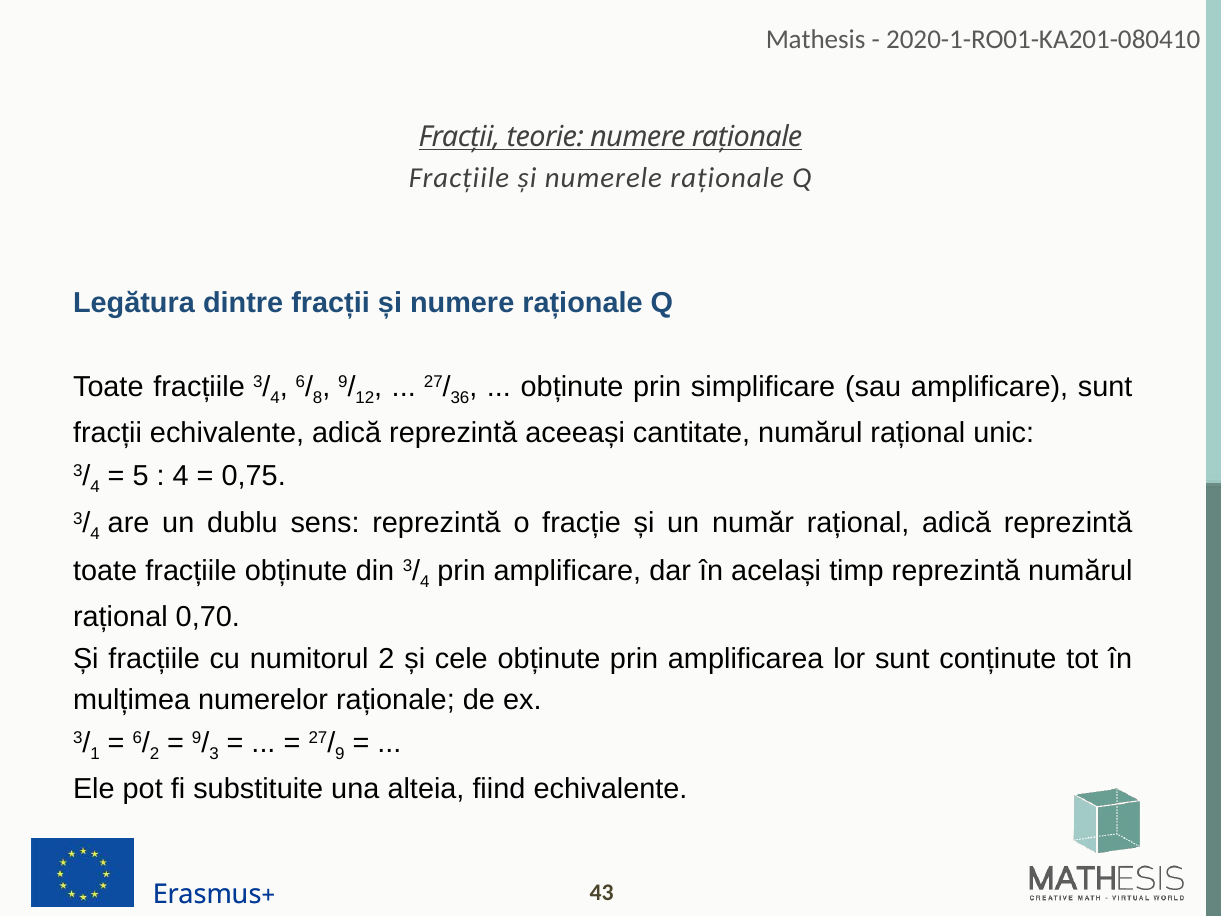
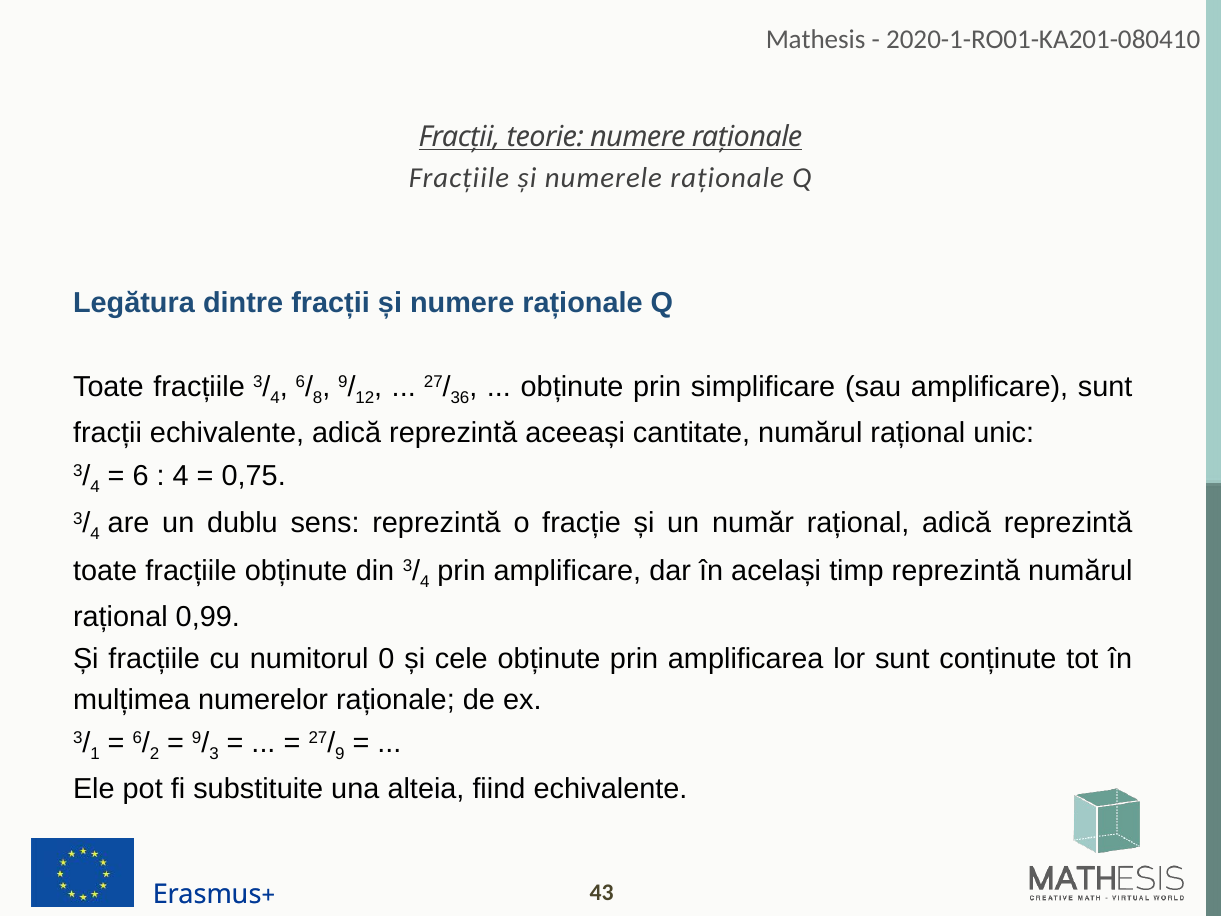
5: 5 -> 6
0,70: 0,70 -> 0,99
numitorul 2: 2 -> 0
